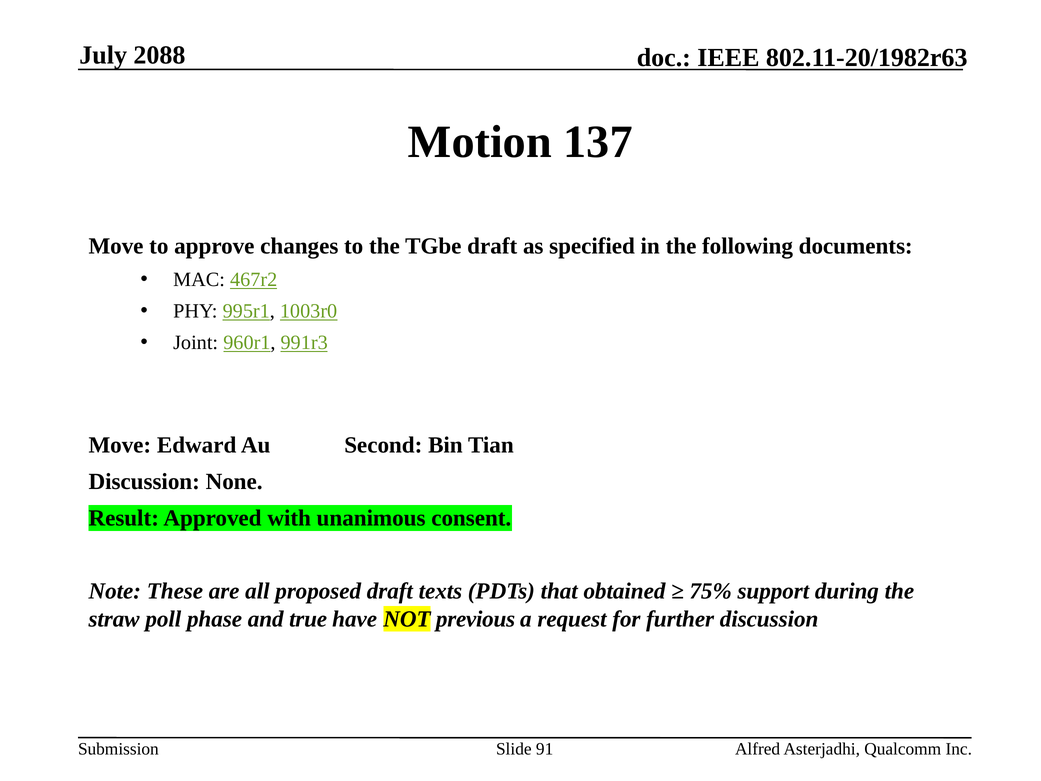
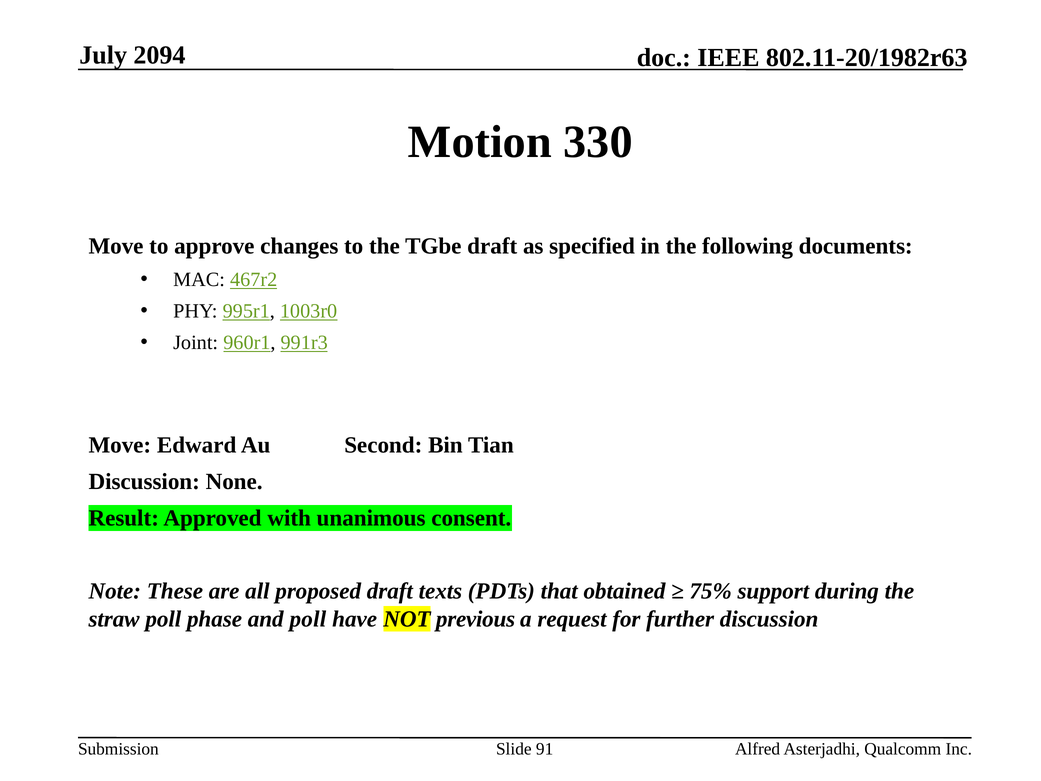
2088: 2088 -> 2094
137: 137 -> 330
and true: true -> poll
